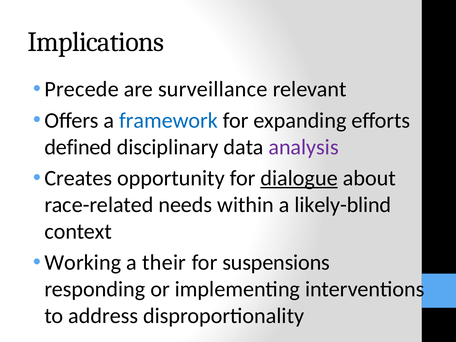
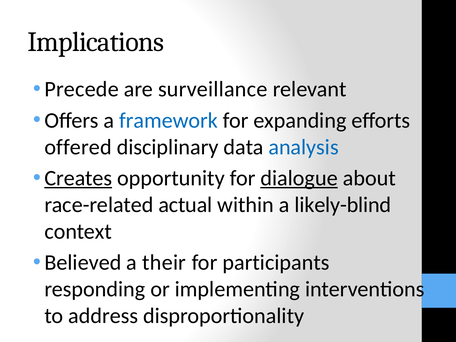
defined: defined -> offered
analysis colour: purple -> blue
Creates underline: none -> present
needs: needs -> actual
Working: Working -> Believed
suspensions: suspensions -> participants
